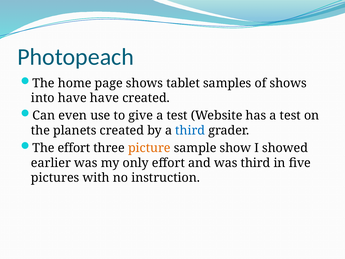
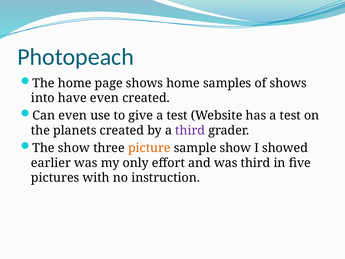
shows tablet: tablet -> home
have have: have -> even
third at (190, 130) colour: blue -> purple
The effort: effort -> show
